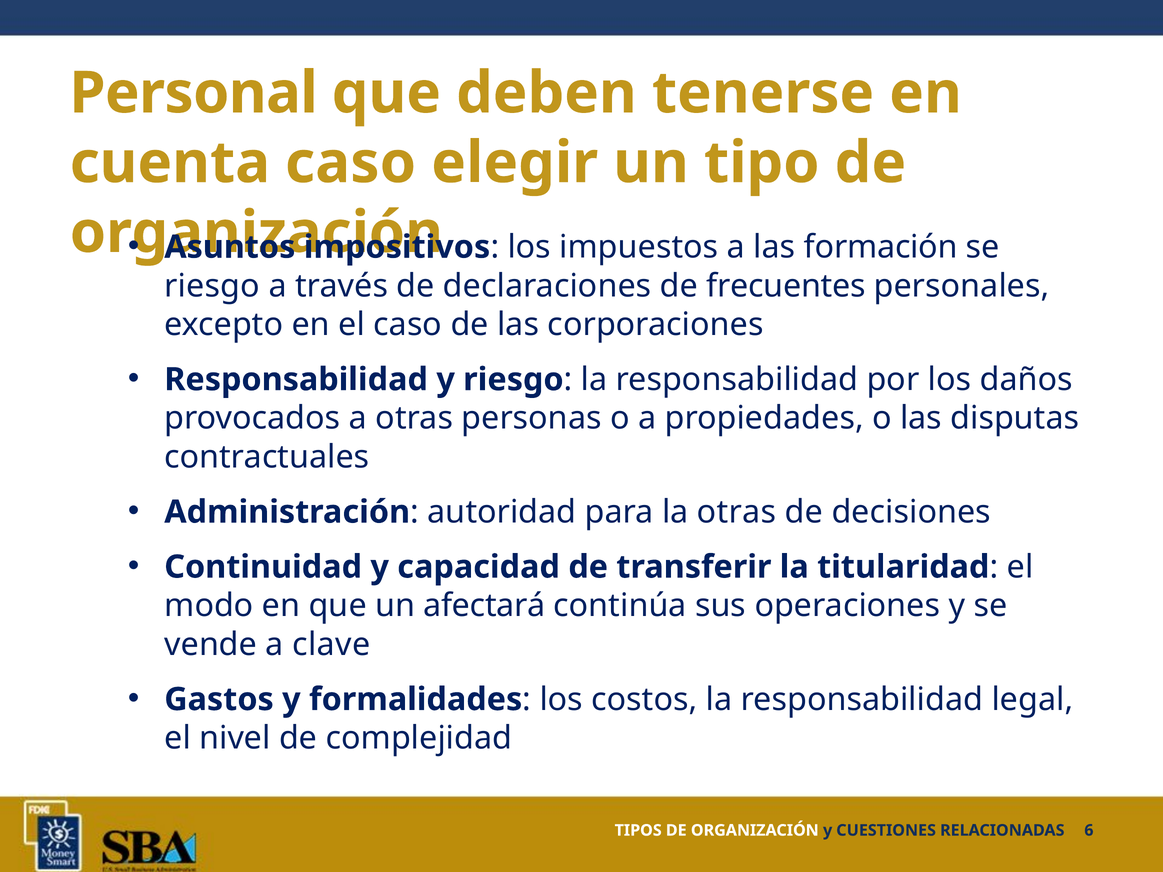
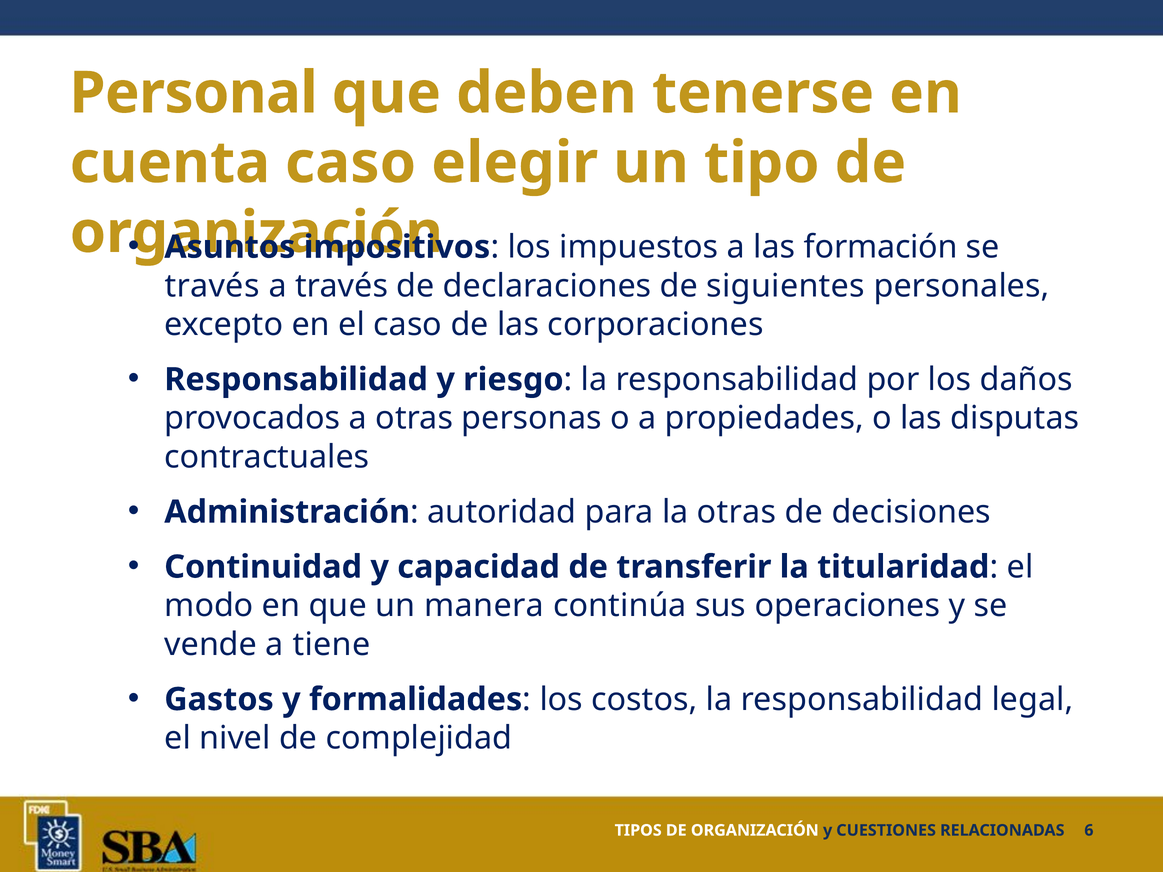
riesgo at (212, 286): riesgo -> través
frecuentes: frecuentes -> siguientes
afectará: afectará -> manera
clave: clave -> tiene
